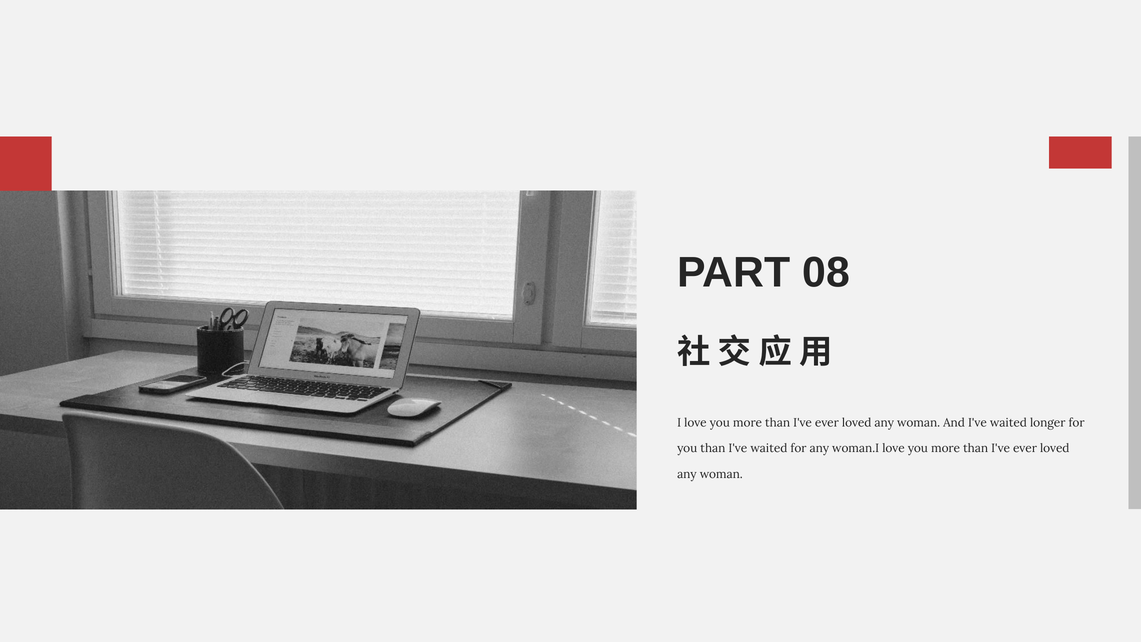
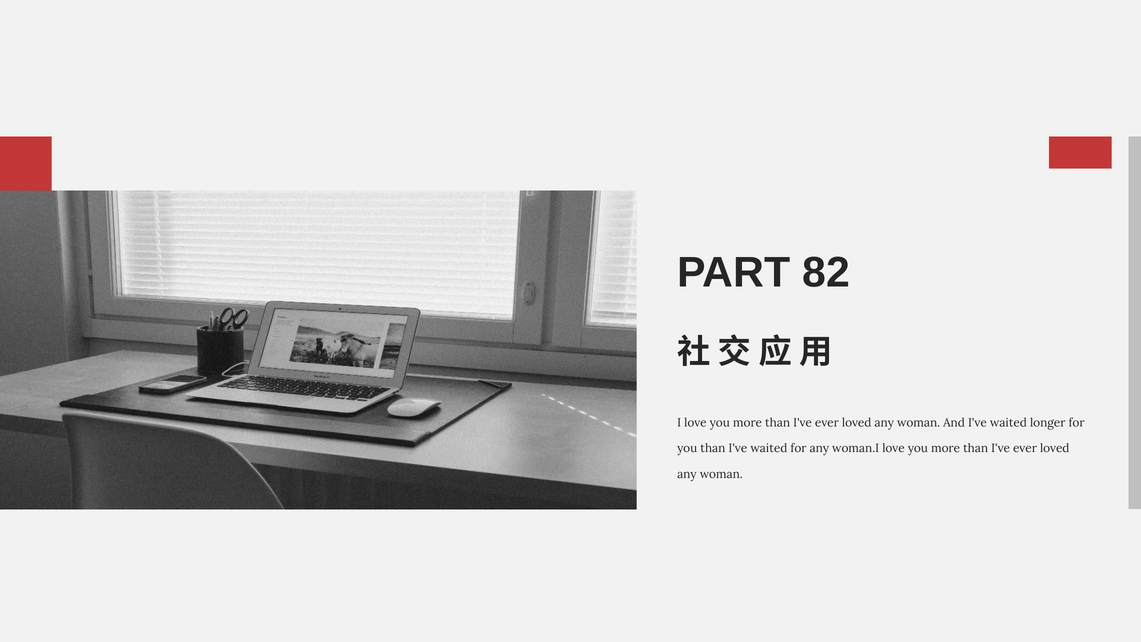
08: 08 -> 82
